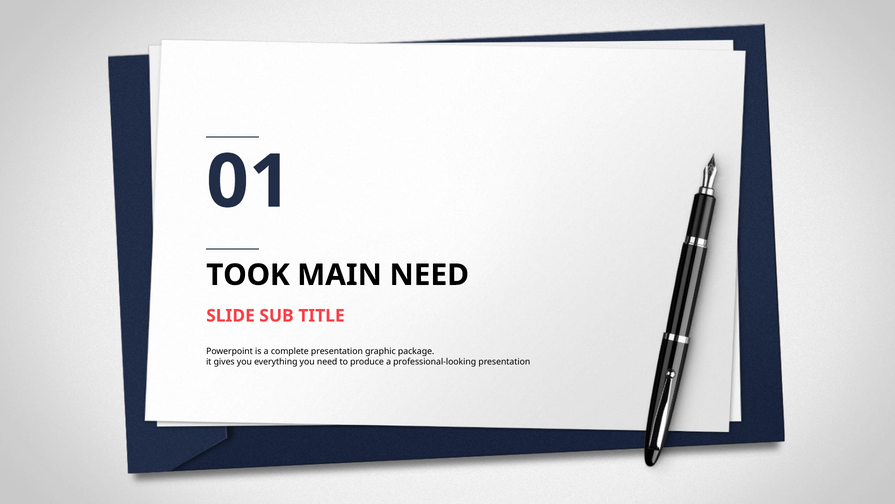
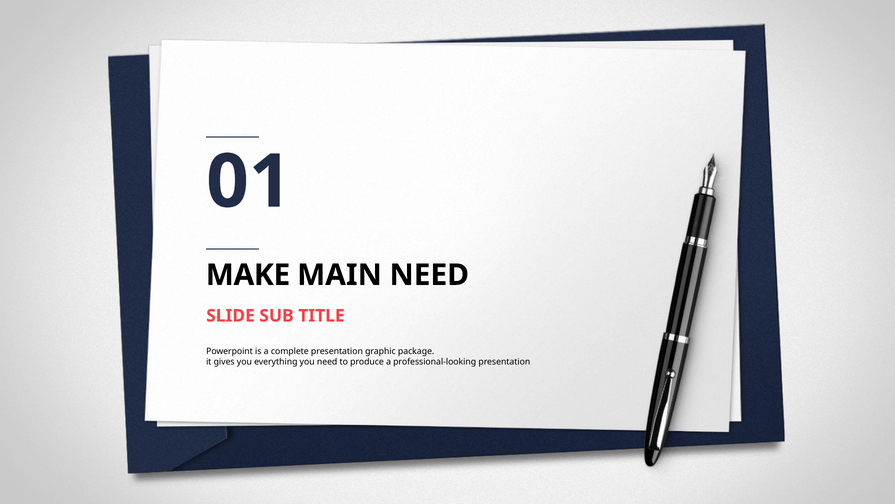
TOOK: TOOK -> MAKE
